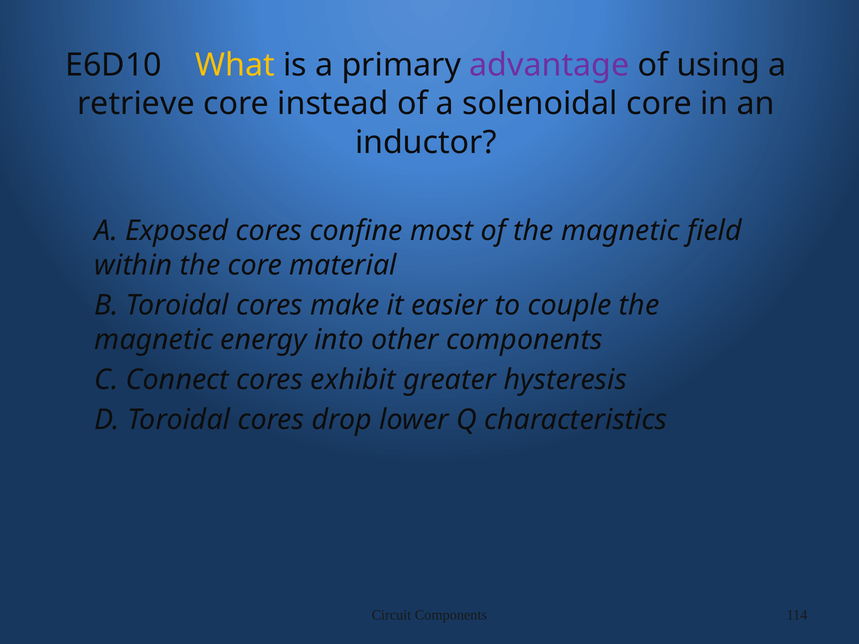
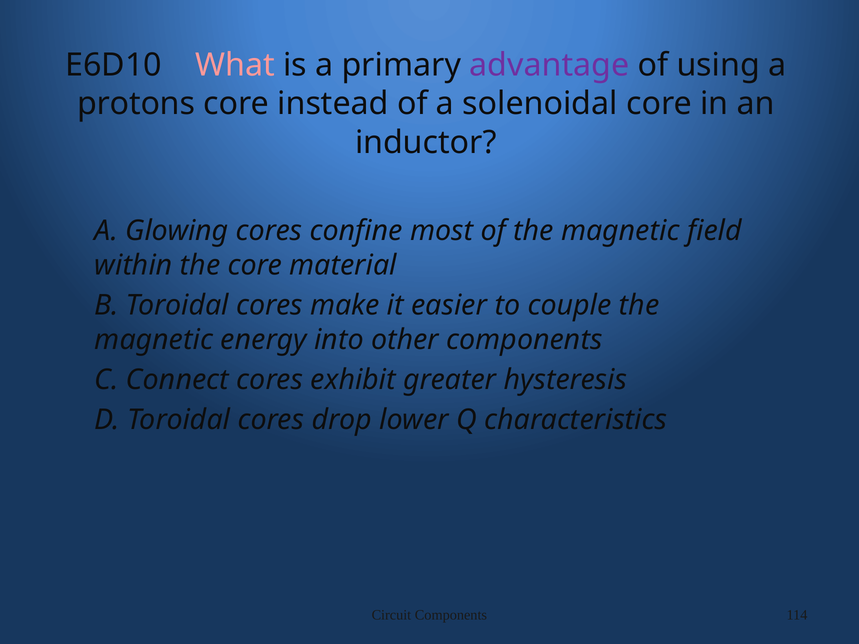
What colour: yellow -> pink
retrieve: retrieve -> protons
Exposed: Exposed -> Glowing
